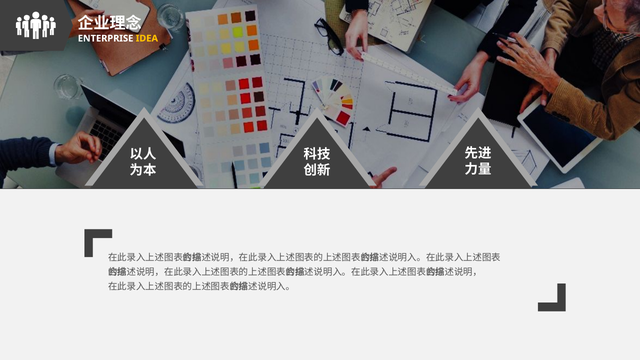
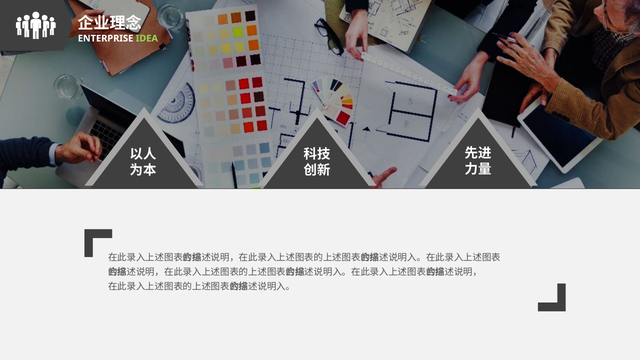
IDEA colour: yellow -> light green
